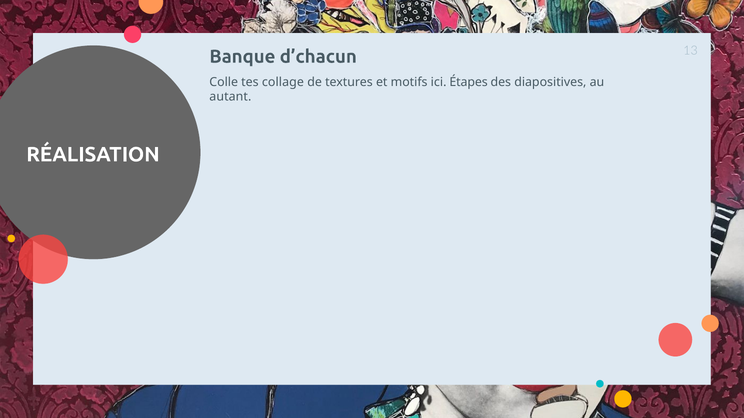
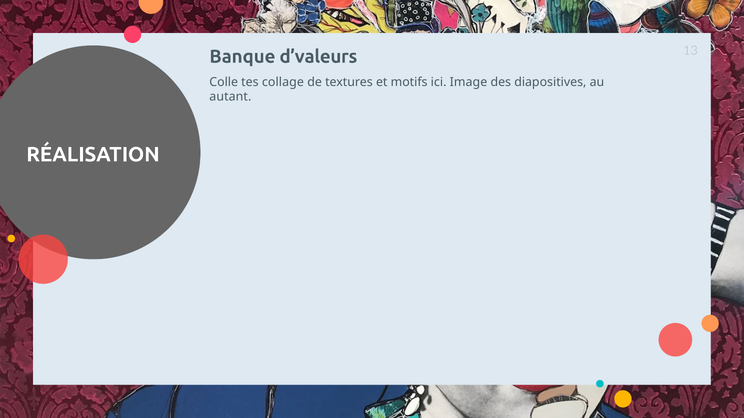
d’chacun: d’chacun -> d’valeurs
Étapes: Étapes -> Image
